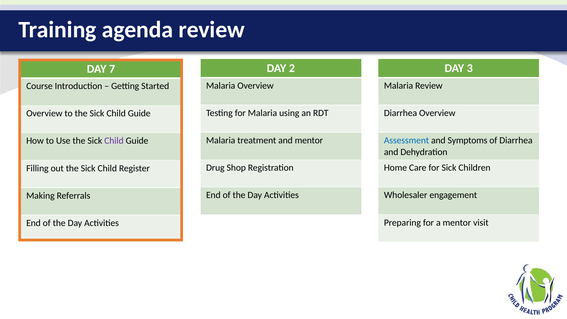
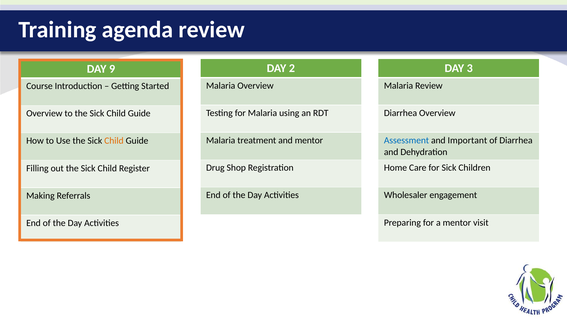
7: 7 -> 9
Symptoms: Symptoms -> Important
Child at (114, 141) colour: purple -> orange
